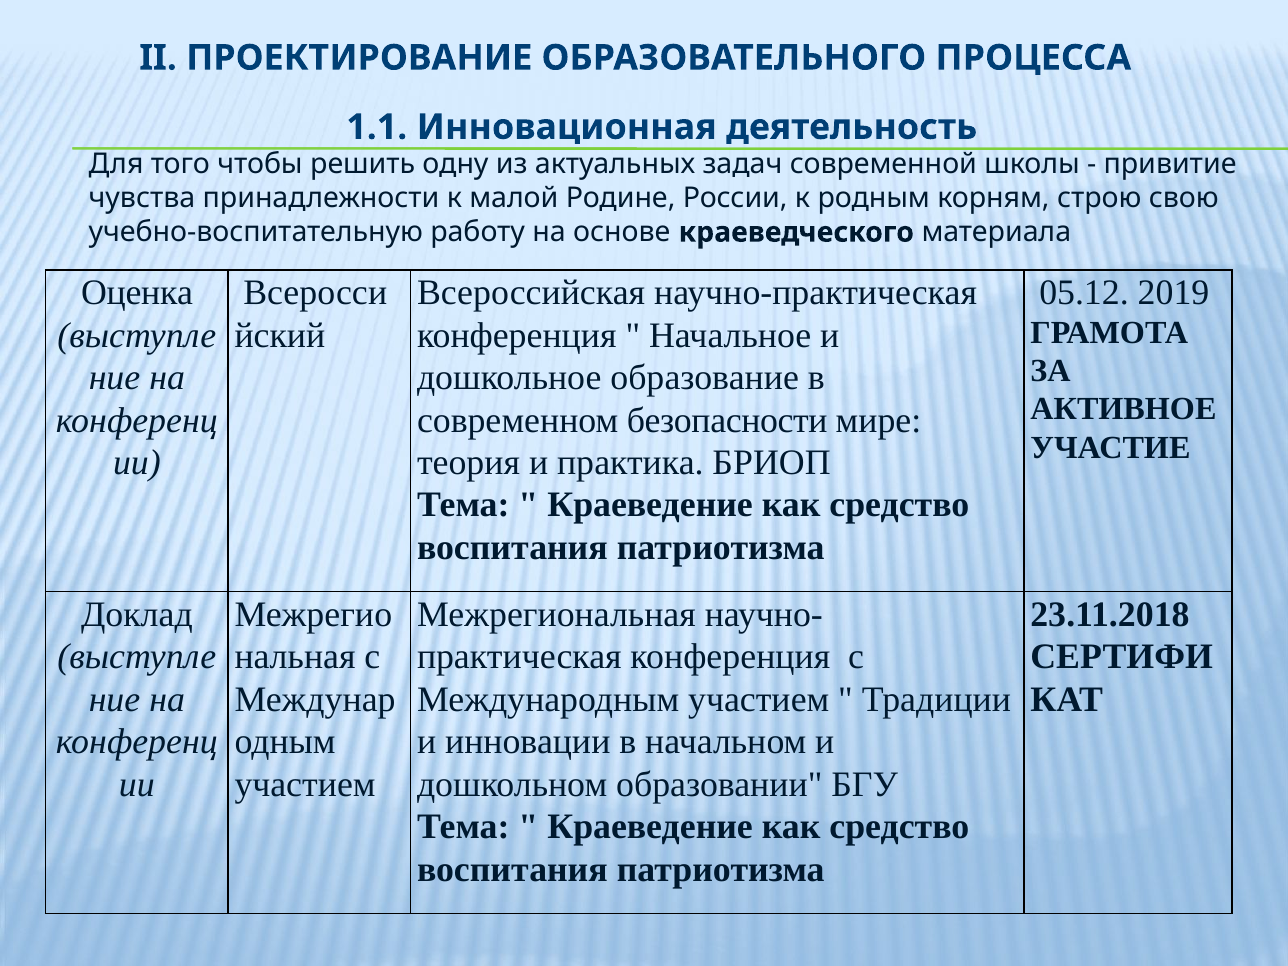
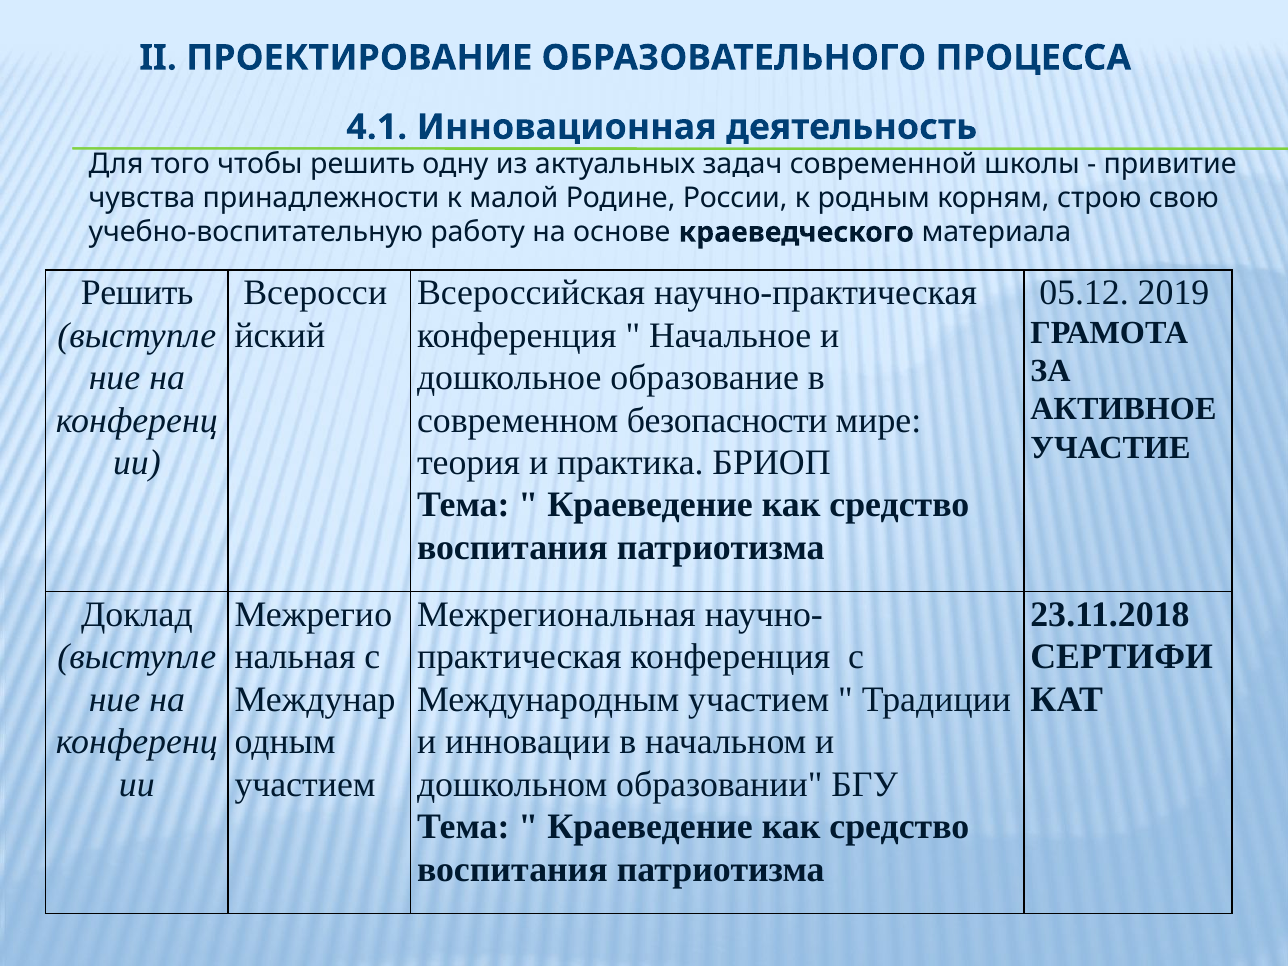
1.1: 1.1 -> 4.1
Оценка at (137, 293): Оценка -> Решить
